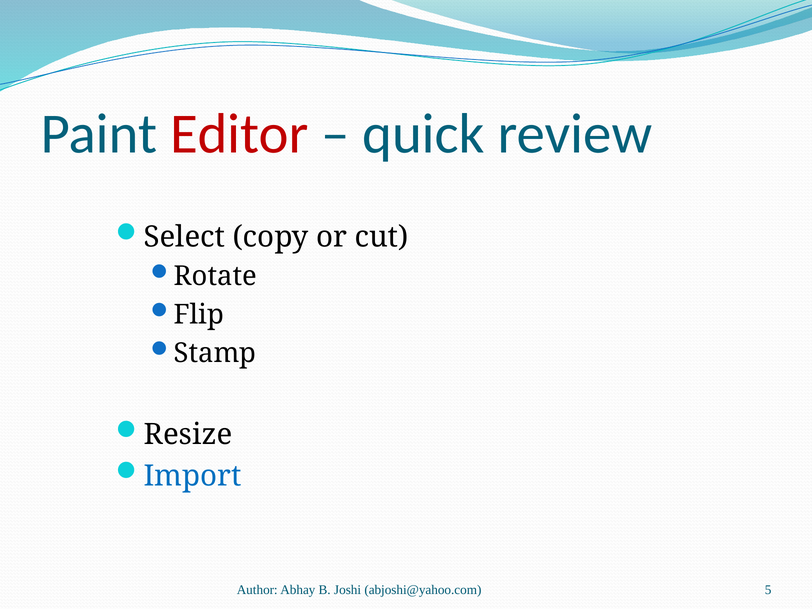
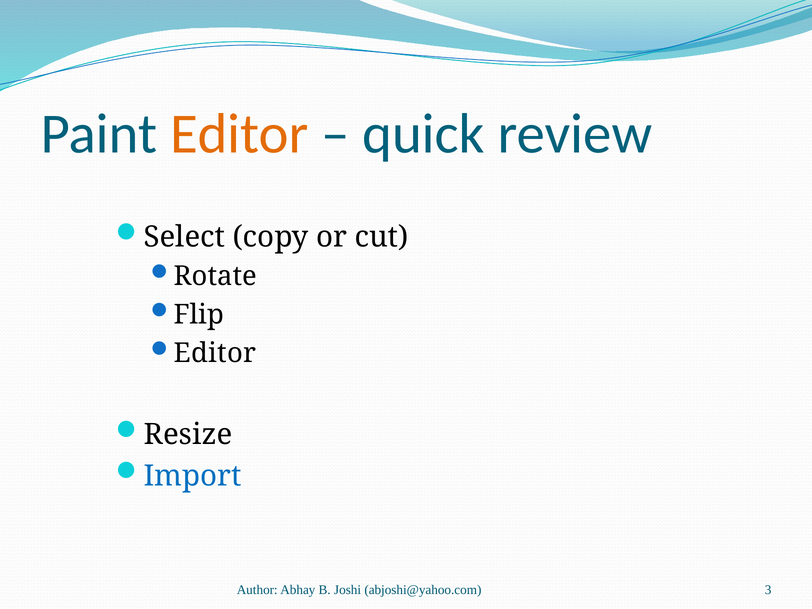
Editor at (239, 134) colour: red -> orange
Stamp at (215, 353): Stamp -> Editor
5: 5 -> 3
